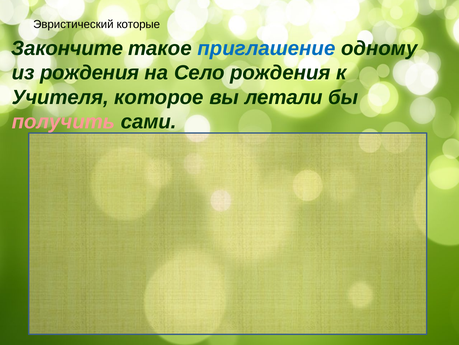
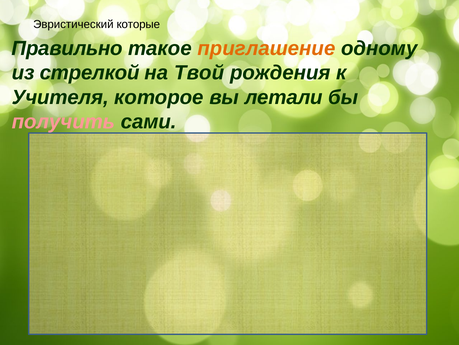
Закончите: Закончите -> Правильно
приглашение colour: blue -> orange
из рождения: рождения -> стрелкой
Село: Село -> Твой
